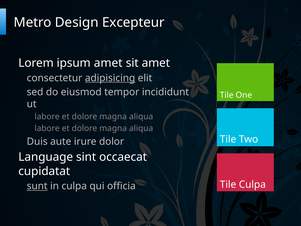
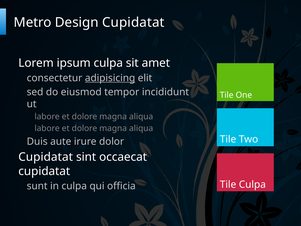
Design Excepteur: Excepteur -> Cupidatat
ipsum amet: amet -> culpa
Language at (46, 157): Language -> Cupidatat
sunt underline: present -> none
